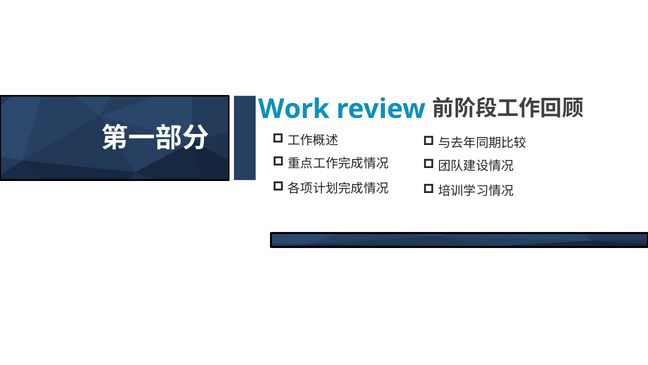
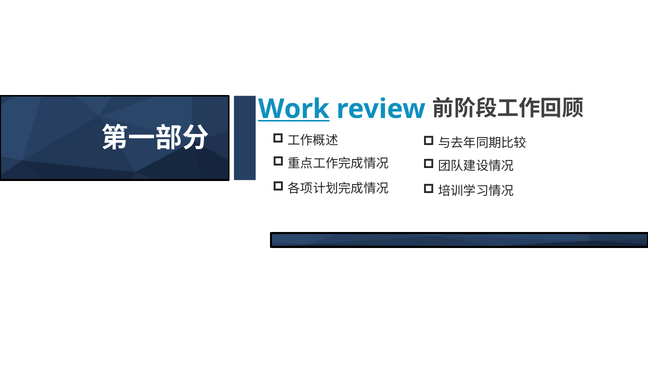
Work underline: none -> present
